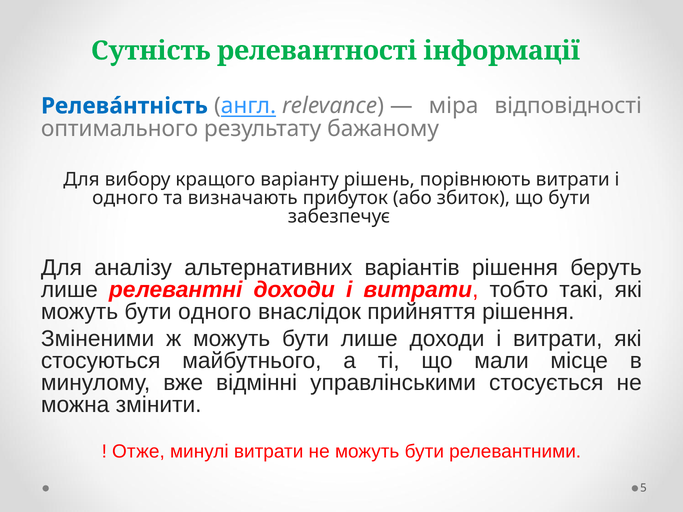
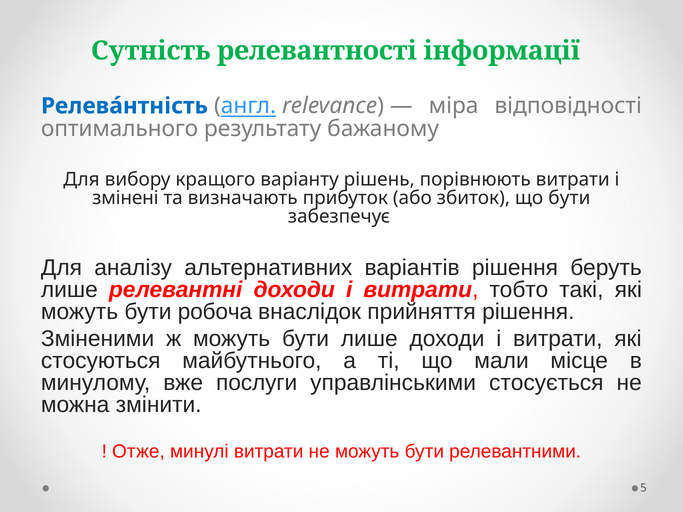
одного at (125, 198): одного -> змінені
бути одного: одного -> робоча
відмінні: відмінні -> послуги
